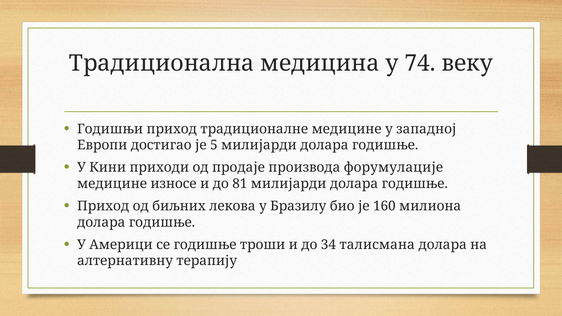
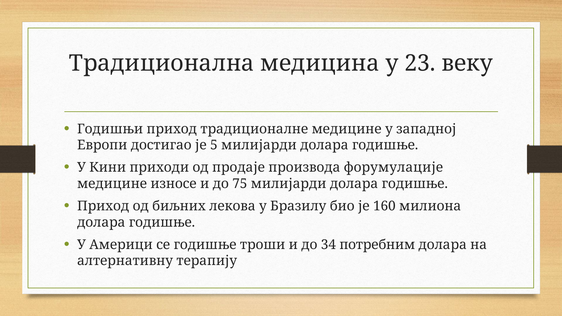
74: 74 -> 23
81: 81 -> 75
талисмана: талисмана -> потребним
